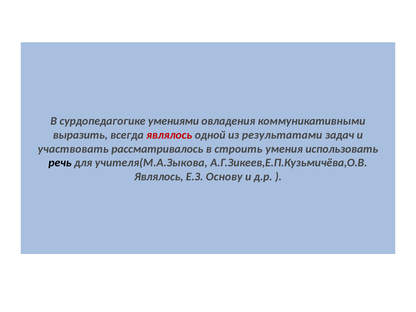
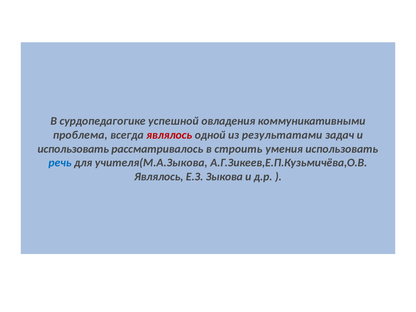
умениями: умениями -> успешной
выразить: выразить -> проблема
участвовать at (73, 149): участвовать -> использовать
речь colour: black -> blue
Основу: Основу -> Зыкова
